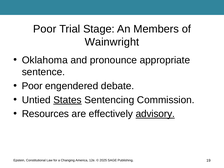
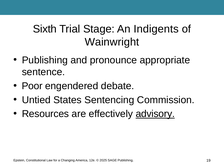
Poor at (45, 29): Poor -> Sixth
Members: Members -> Indigents
Oklahoma at (45, 60): Oklahoma -> Publishing
States underline: present -> none
